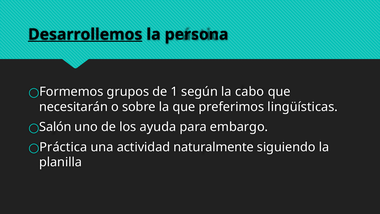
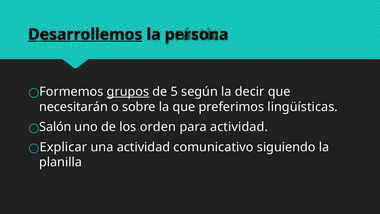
grupos underline: none -> present
1: 1 -> 5
cabo: cabo -> decir
ayuda: ayuda -> orden
para embargo: embargo -> actividad
Práctica: Práctica -> Explicar
naturalmente: naturalmente -> comunicativo
